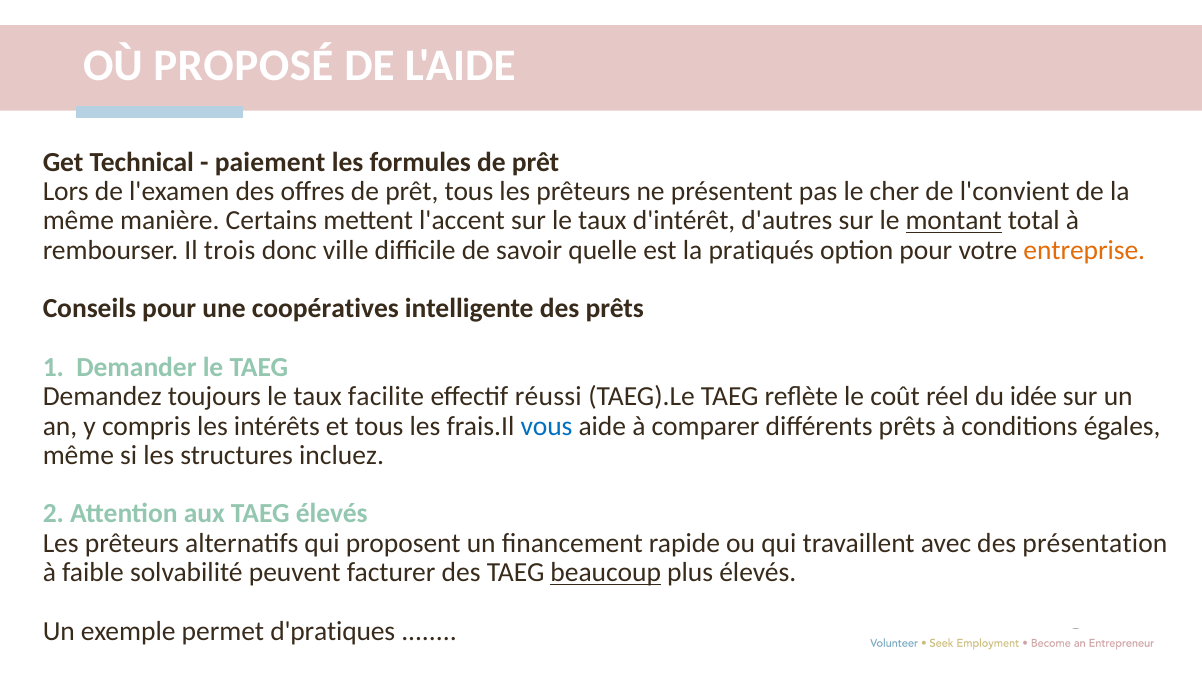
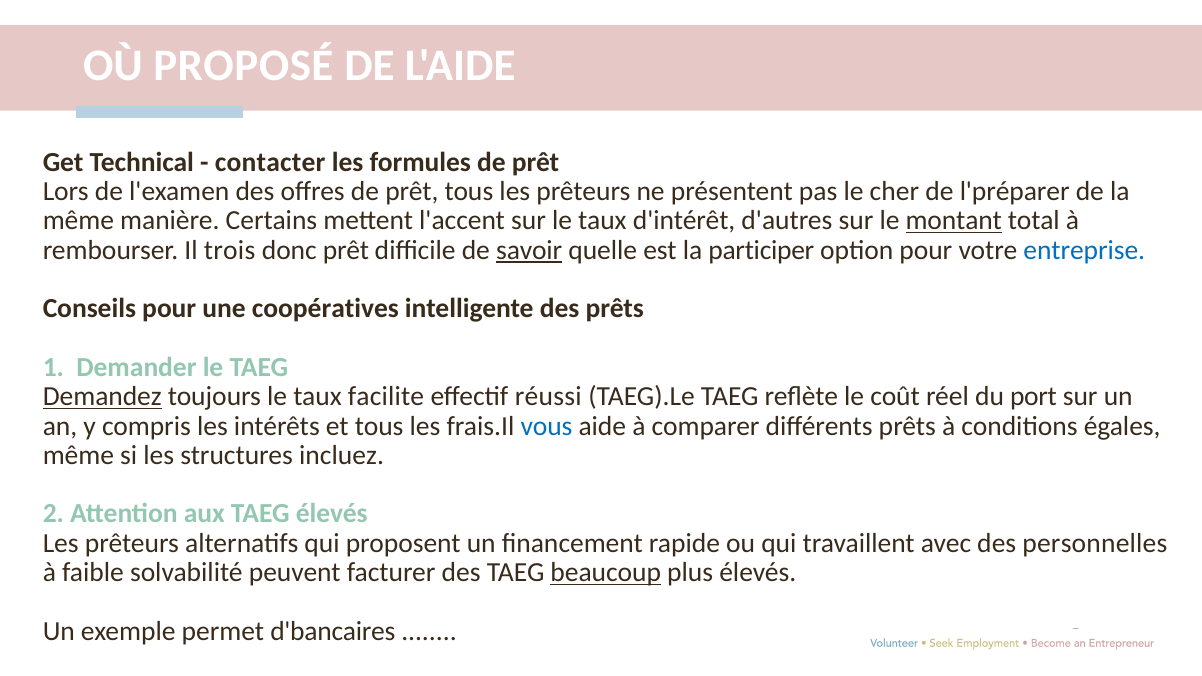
paiement: paiement -> contacter
l'convient: l'convient -> l'préparer
donc ville: ville -> prêt
savoir underline: none -> present
pratiqués: pratiqués -> participer
entreprise colour: orange -> blue
Demandez underline: none -> present
idée: idée -> port
présentation: présentation -> personnelles
d'pratiques: d'pratiques -> d'bancaires
